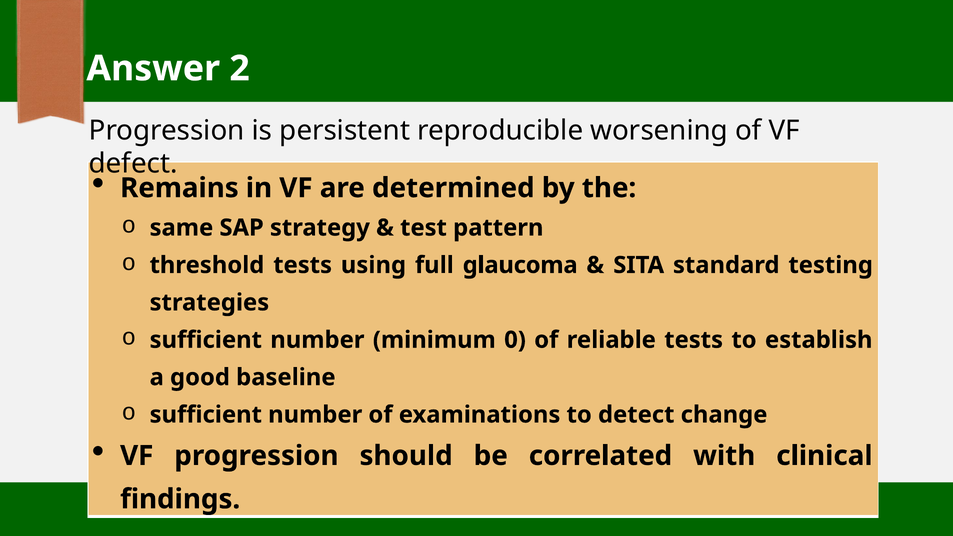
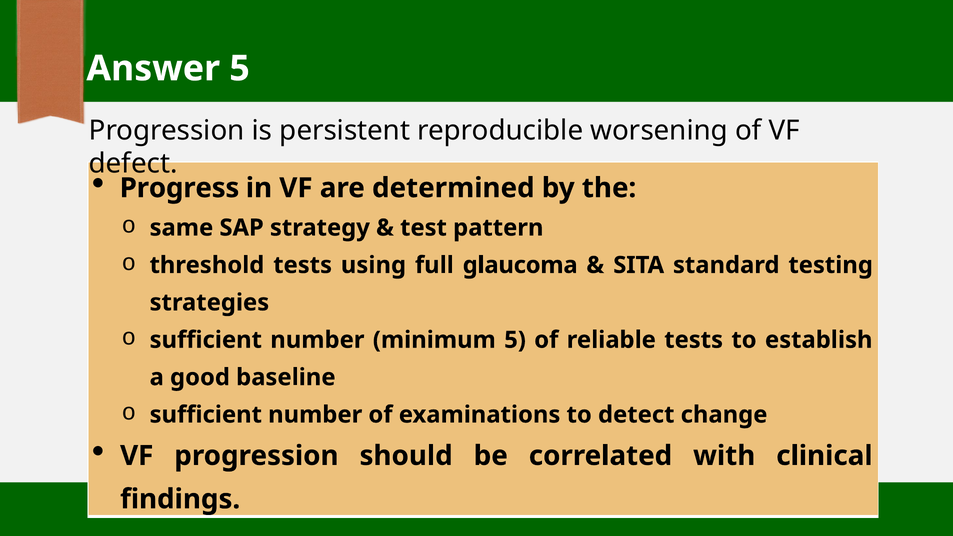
Answer 2: 2 -> 5
Remains: Remains -> Progress
minimum 0: 0 -> 5
